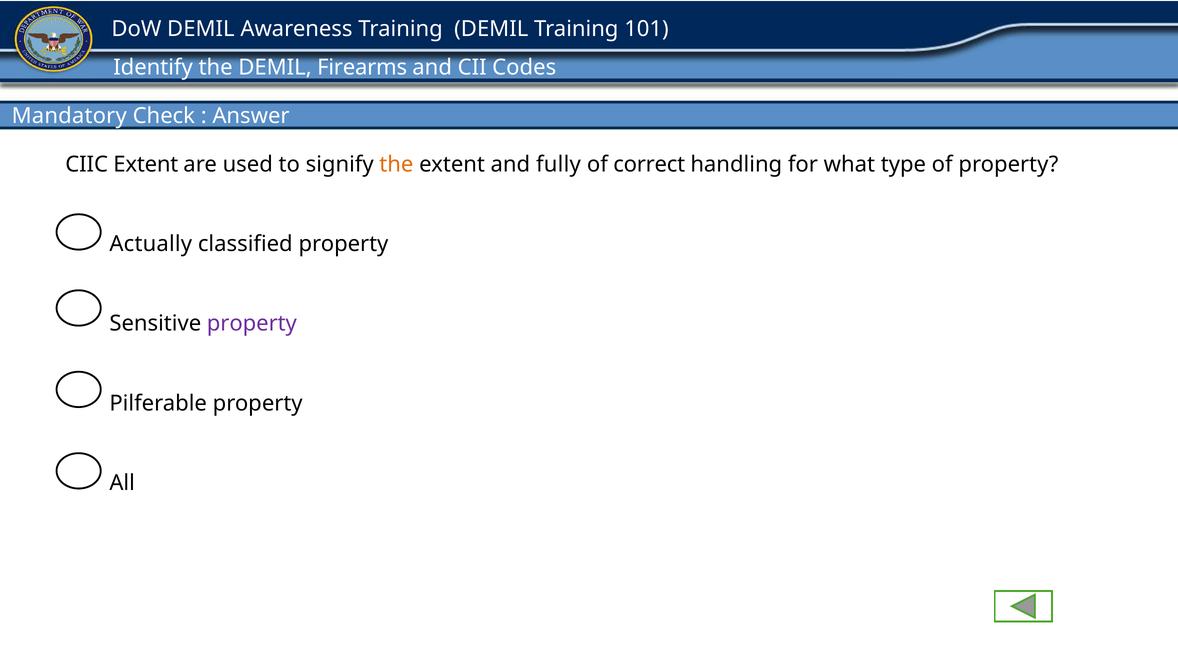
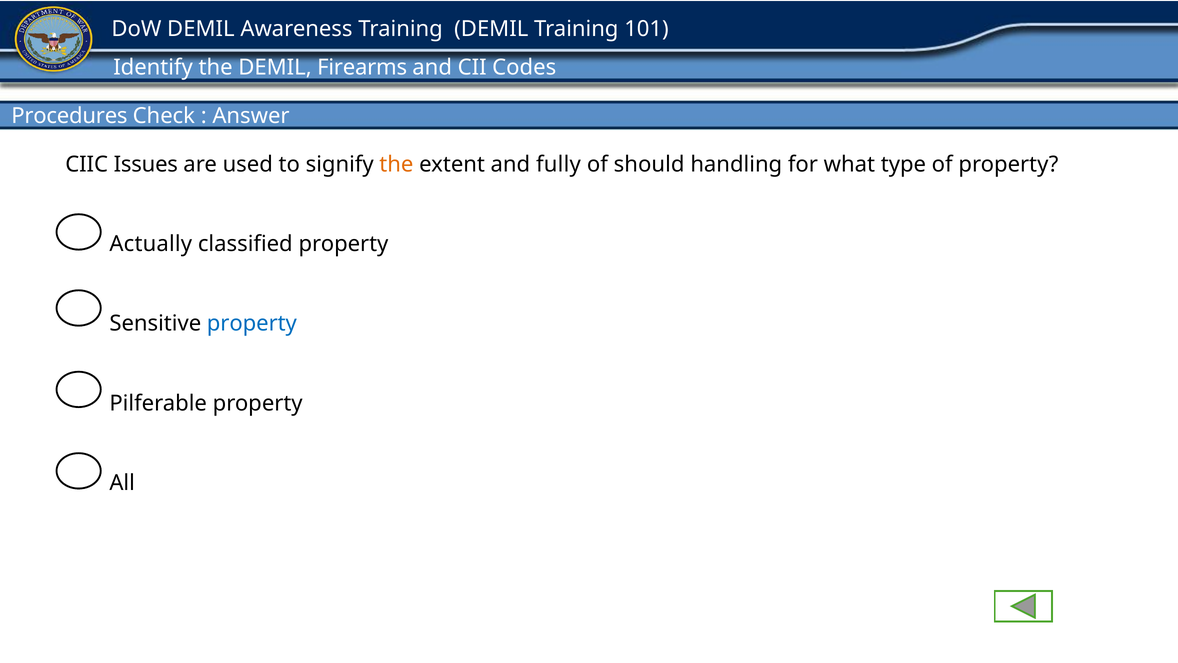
Mandatory: Mandatory -> Procedures
CIIC Extent: Extent -> Issues
correct: correct -> should
property at (252, 323) colour: purple -> blue
